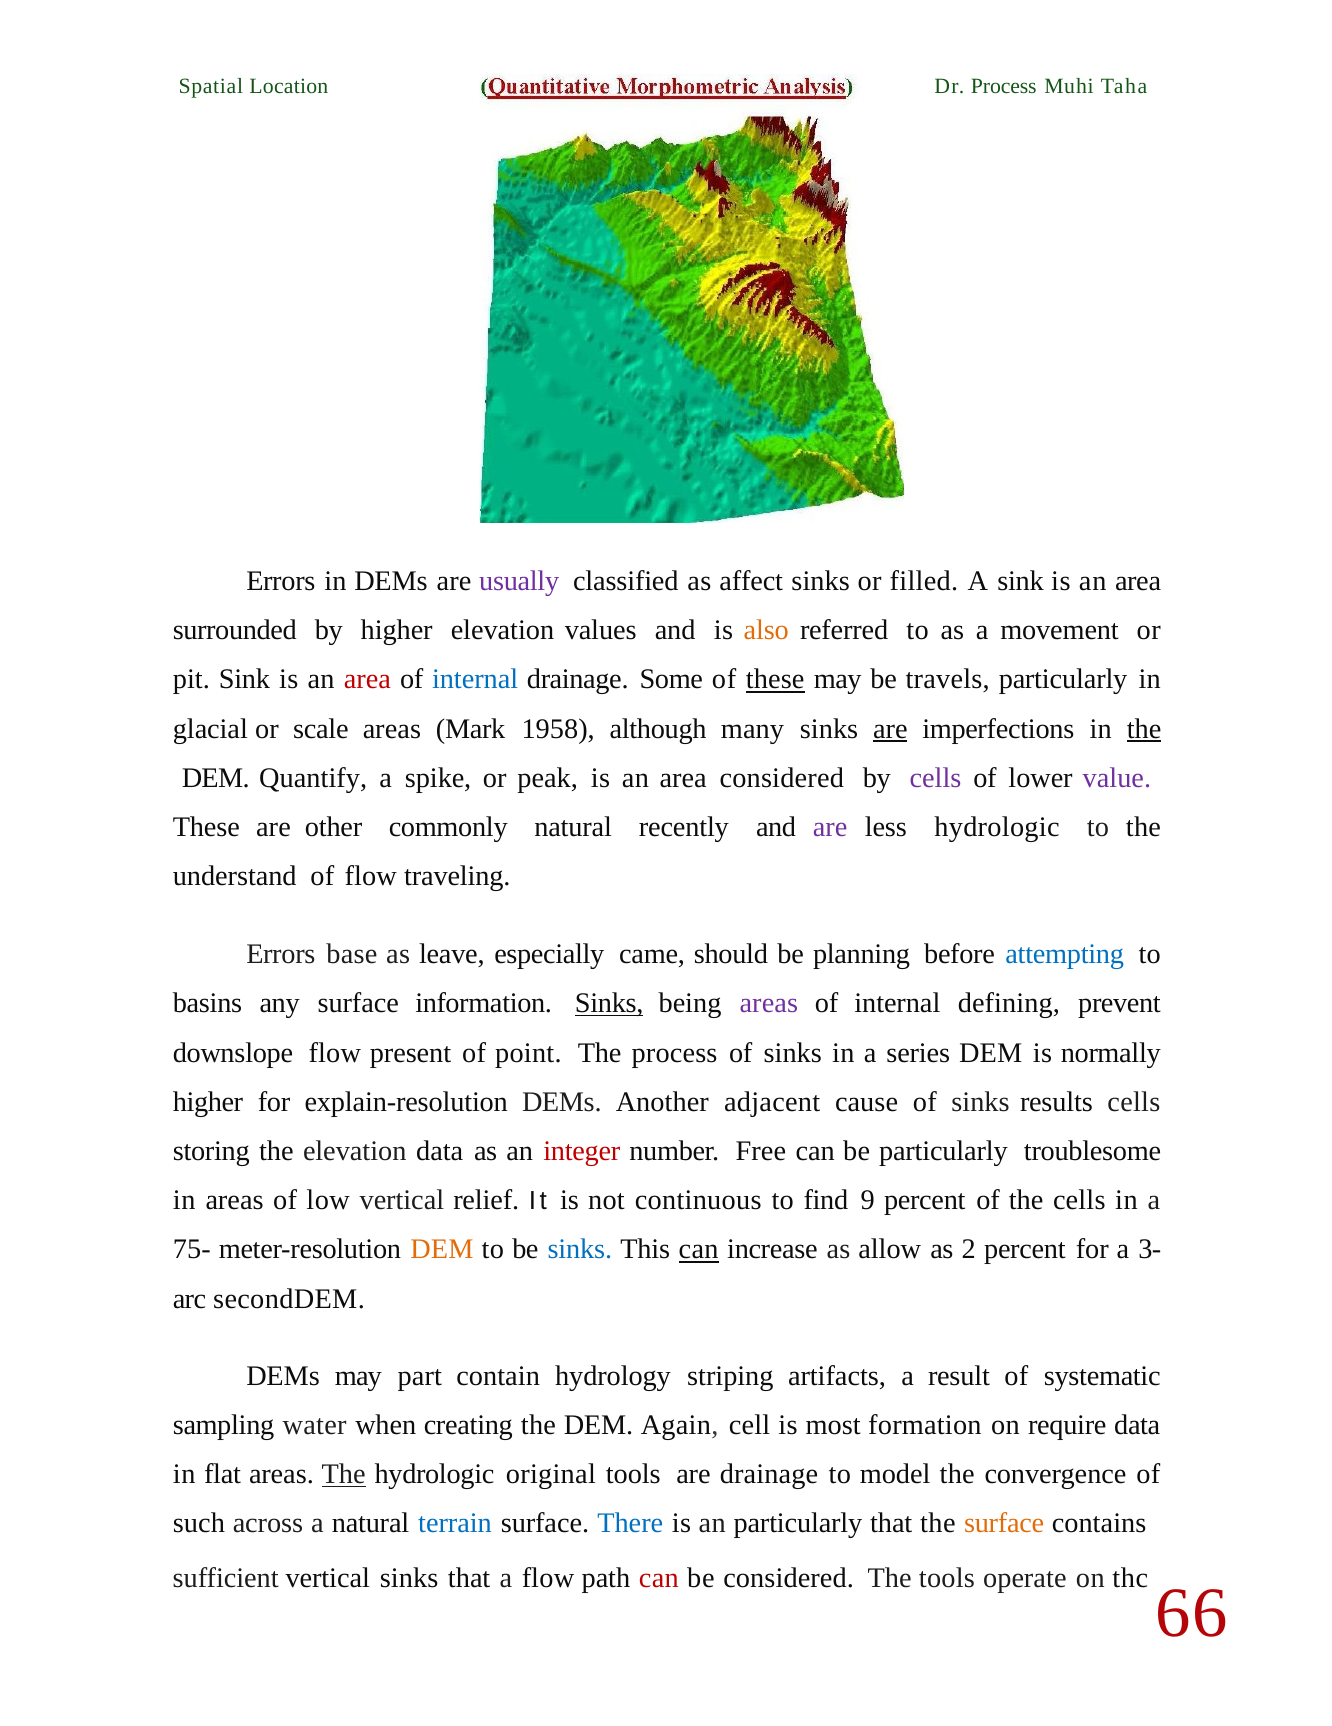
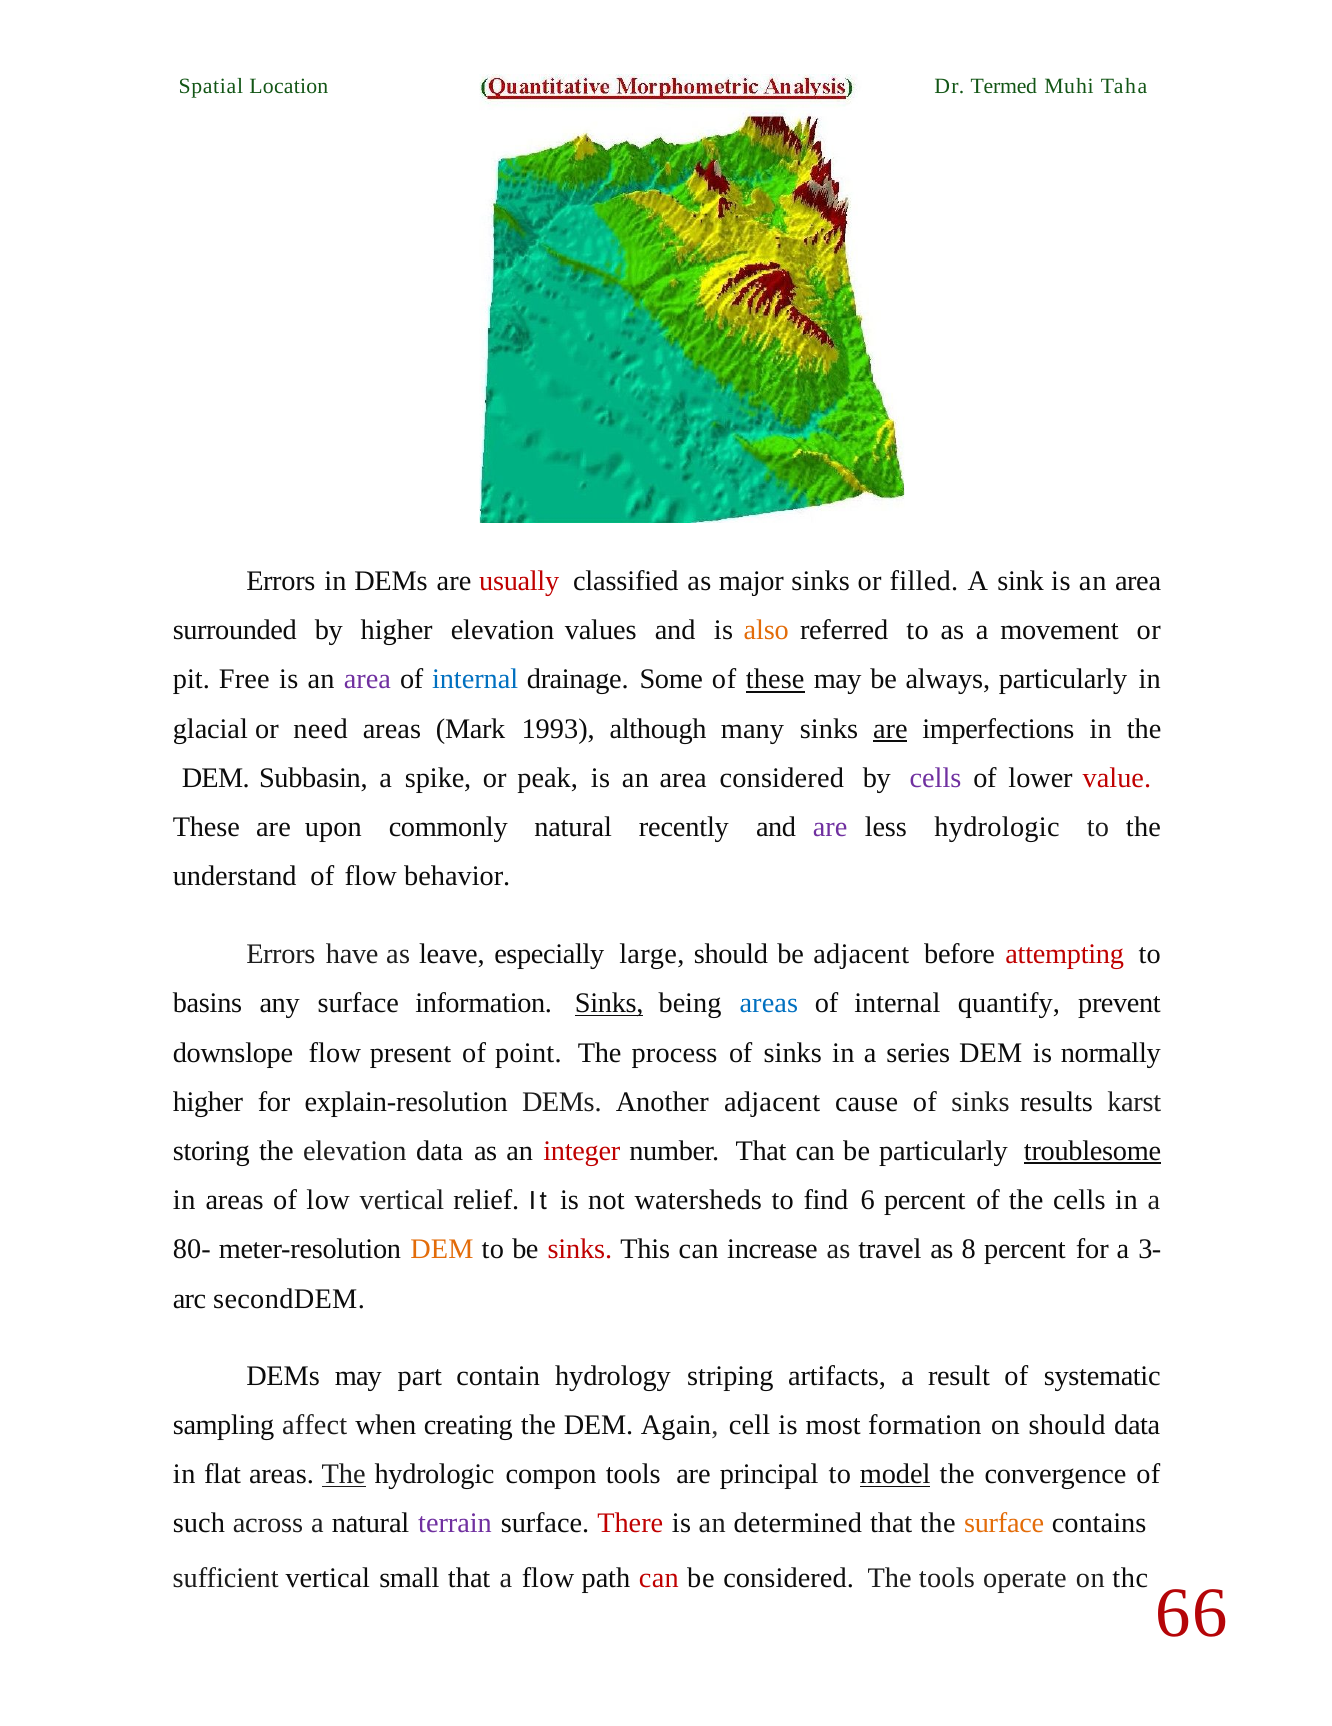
Dr Process: Process -> Termed
usually colour: purple -> red
affect: affect -> major
pit Sink: Sink -> Free
area at (367, 679) colour: red -> purple
travels: travels -> always
scale: scale -> need
1958: 1958 -> 1993
the at (1144, 729) underline: present -> none
Quantify: Quantify -> Subbasin
value colour: purple -> red
other: other -> upon
traveling: traveling -> behavior
base: base -> have
came: came -> large
be planning: planning -> adjacent
attempting colour: blue -> red
areas at (769, 1003) colour: purple -> blue
defining: defining -> quantify
results cells: cells -> karst
number Free: Free -> That
troublesome underline: none -> present
continuous: continuous -> watersheds
9: 9 -> 6
75-: 75- -> 80-
sinks at (580, 1250) colour: blue -> red
can at (699, 1250) underline: present -> none
allow: allow -> travel
2: 2 -> 8
water: water -> affect
on require: require -> should
original: original -> compon
are drainage: drainage -> principal
model underline: none -> present
terrain colour: blue -> purple
There colour: blue -> red
an particularly: particularly -> determined
vertical sinks: sinks -> small
